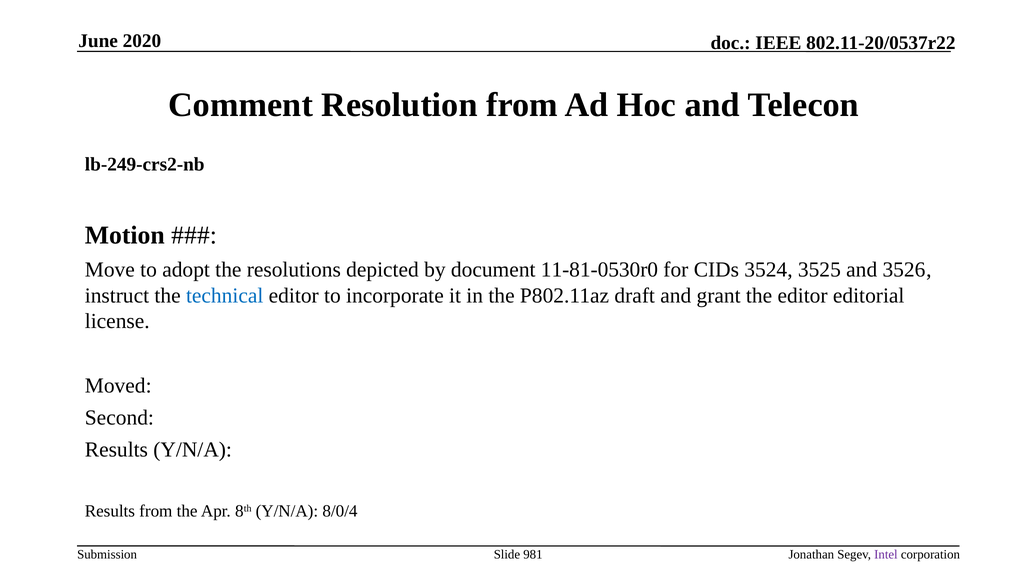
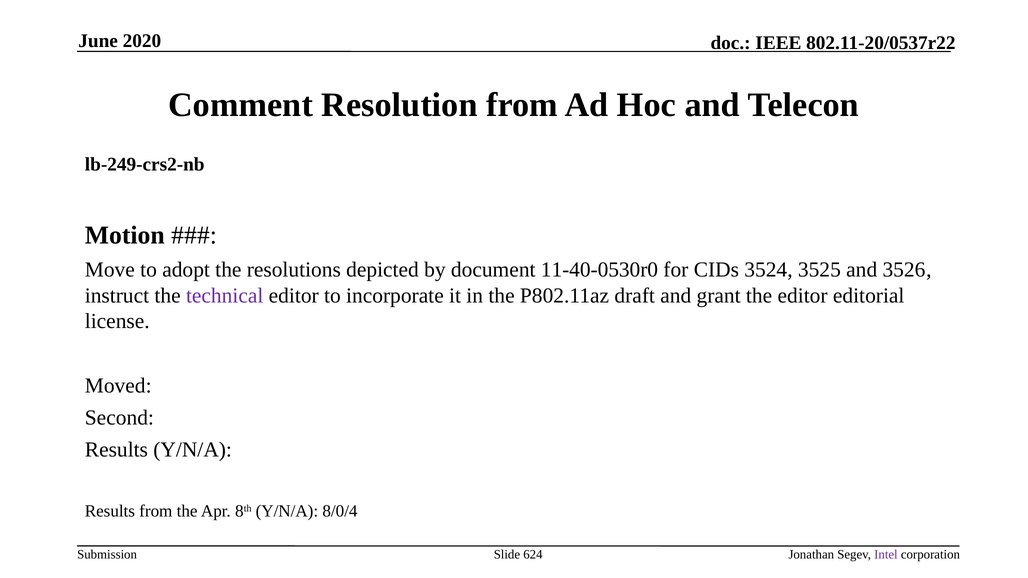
11-81-0530r0: 11-81-0530r0 -> 11-40-0530r0
technical colour: blue -> purple
981: 981 -> 624
